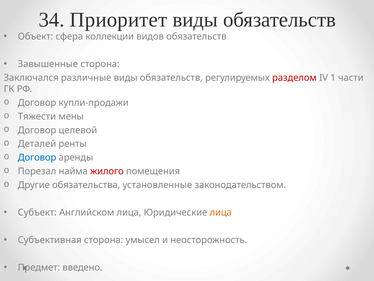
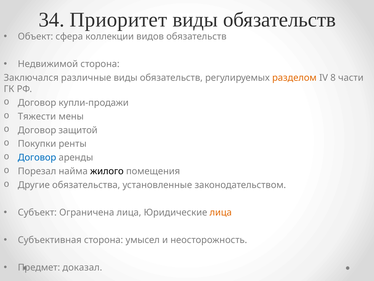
Завышенные: Завышенные -> Недвижимой
разделом colour: red -> orange
1: 1 -> 8
целевой: целевой -> защитой
Деталей: Деталей -> Покупки
жилого colour: red -> black
Английском: Английском -> Ограничена
введено: введено -> доказал
